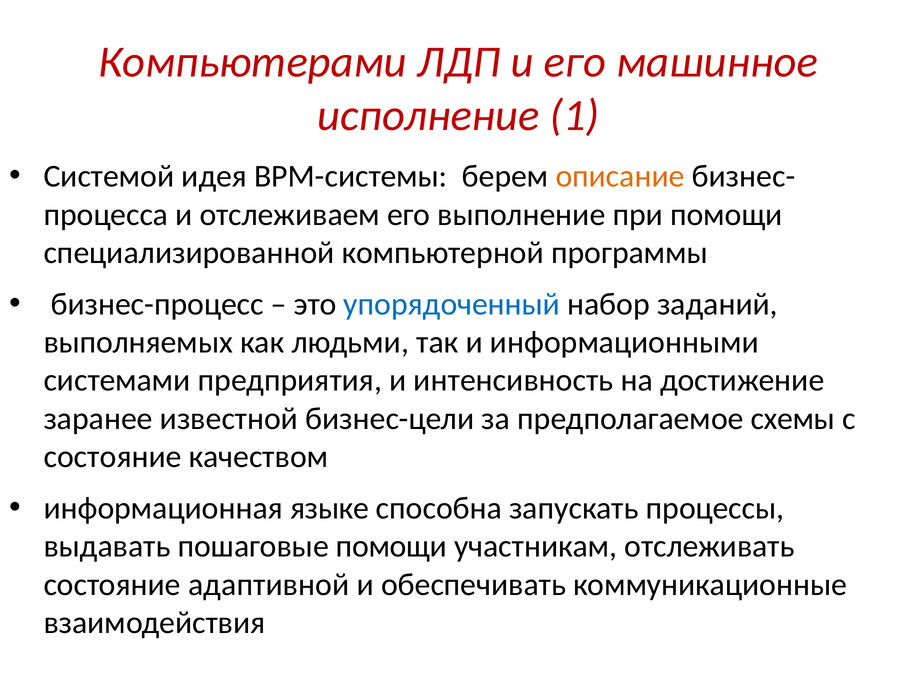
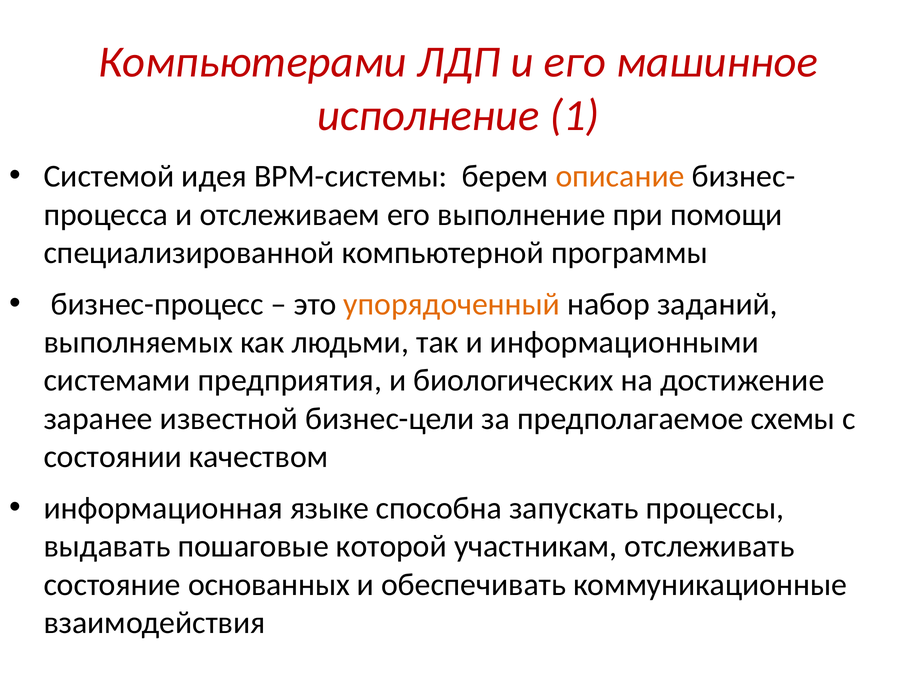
упорядоченный colour: blue -> orange
интенсивность: интенсивность -> биологических
состояние at (113, 457): состояние -> состоянии
пошаговые помощи: помощи -> которой
адаптивной: адаптивной -> основанных
